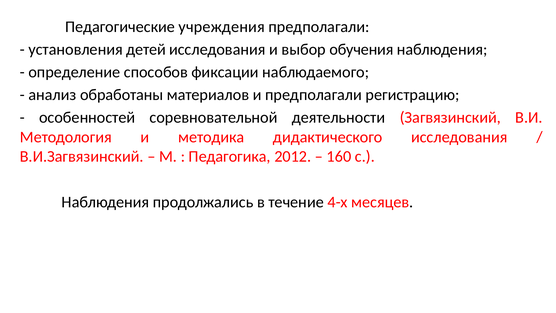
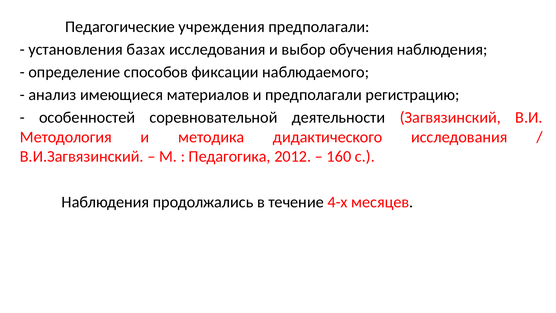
детей: детей -> базах
обработаны: обработаны -> имеющиеся
